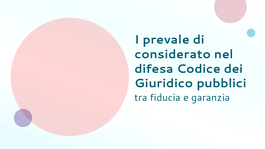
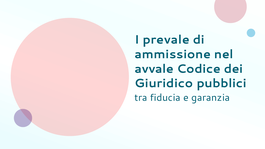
considerato: considerato -> ammissione
difesa: difesa -> avvale
